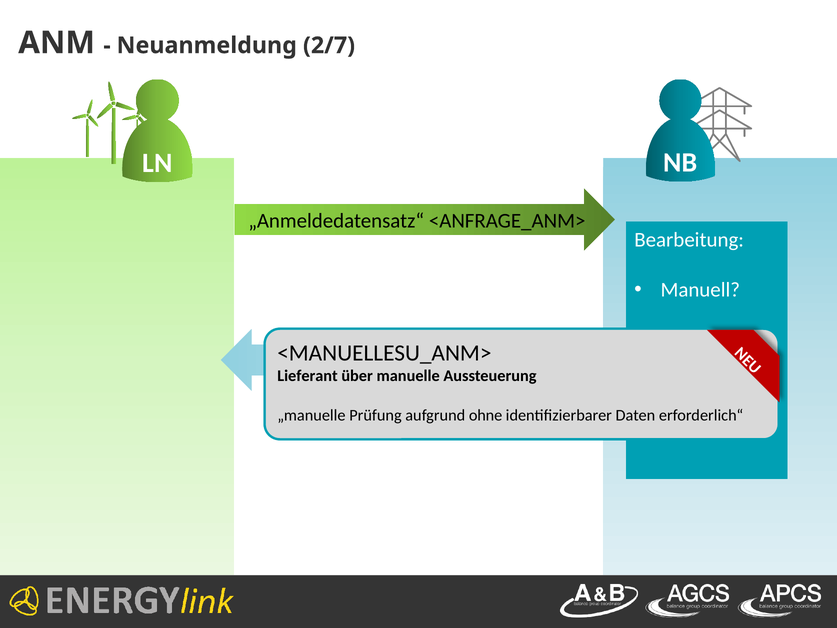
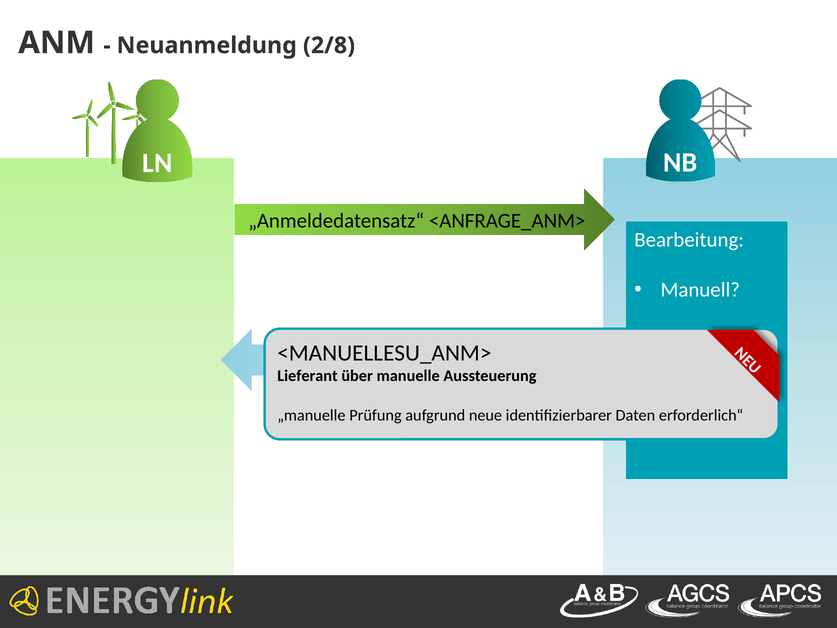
2/7: 2/7 -> 2/8
ohne: ohne -> neue
